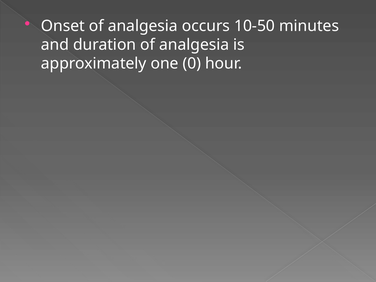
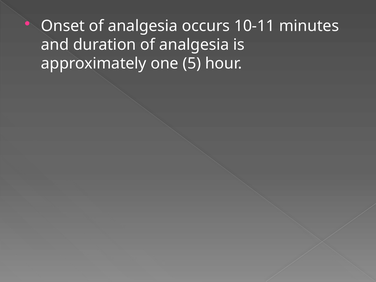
10-50: 10-50 -> 10-11
0: 0 -> 5
